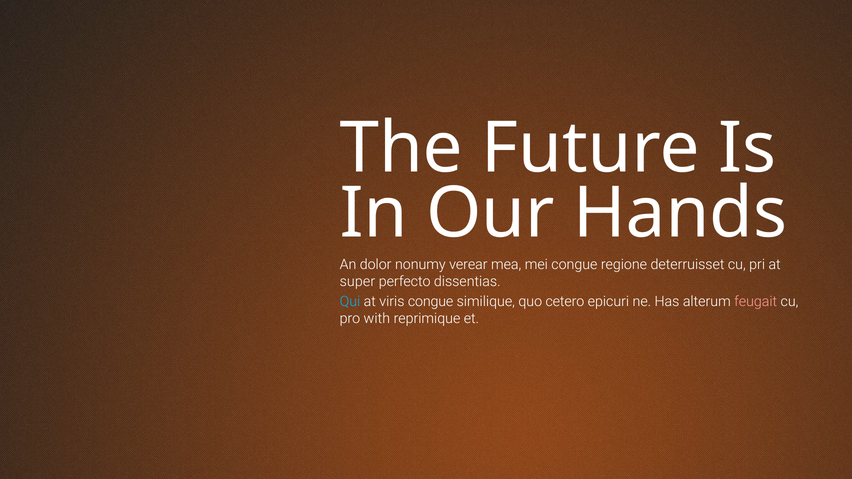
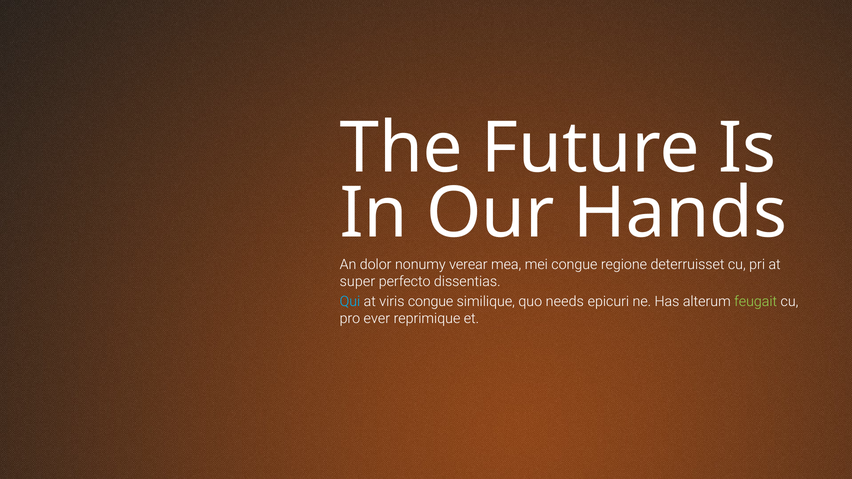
cetero: cetero -> needs
feugait colour: pink -> light green
with: with -> ever
